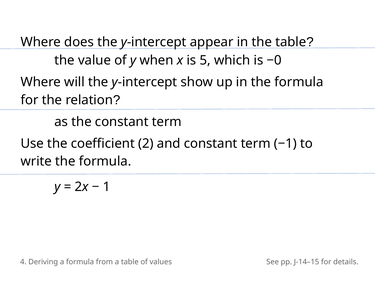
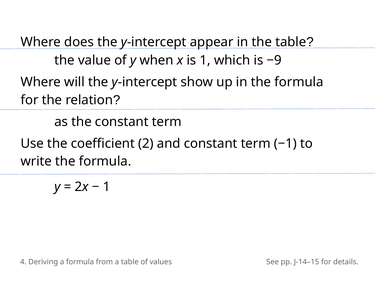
is 5: 5 -> 1
−0: −0 -> −9
